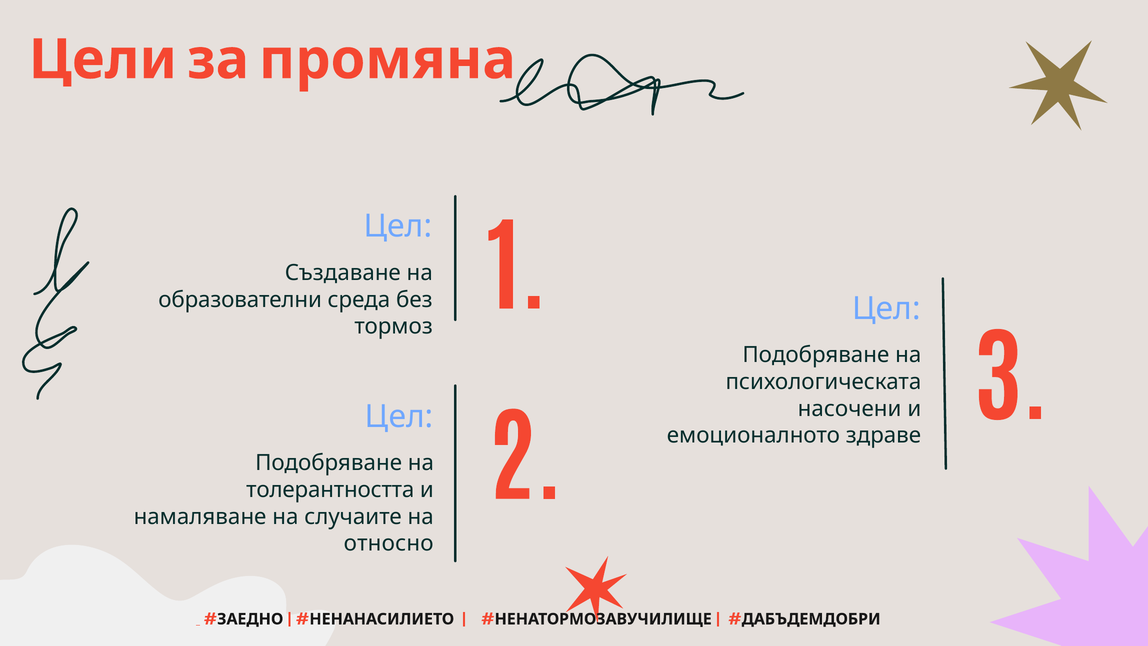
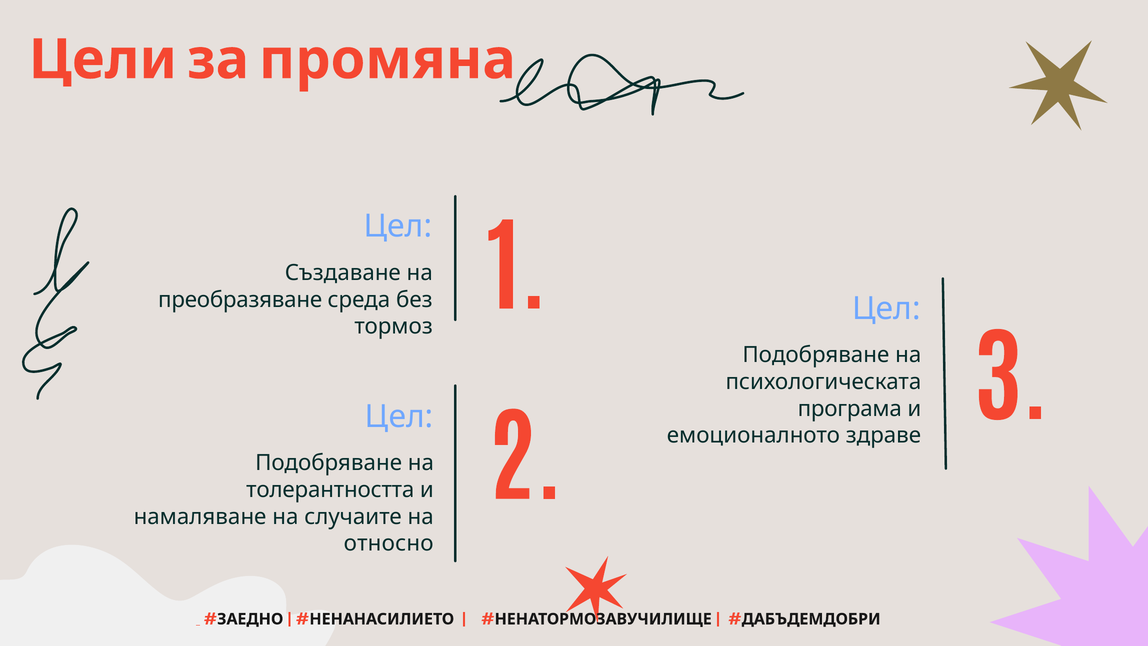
образователни: образователни -> преобразяване
насочени: насочени -> програма
